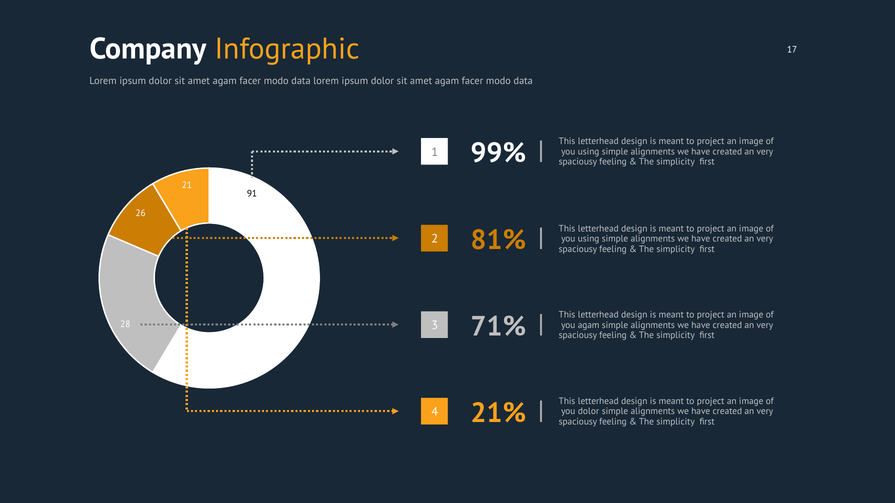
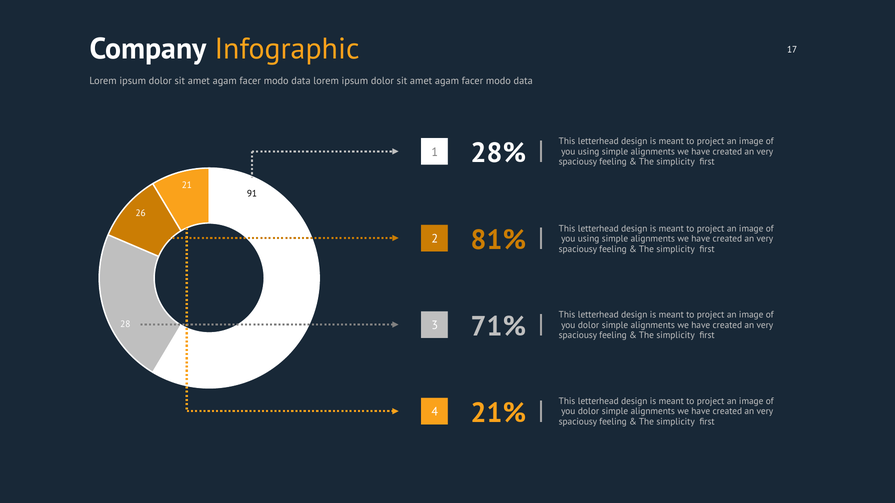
99%: 99% -> 28%
agam at (589, 325): agam -> dolor
